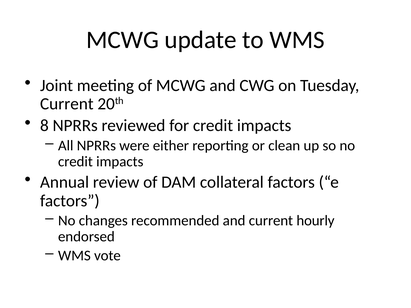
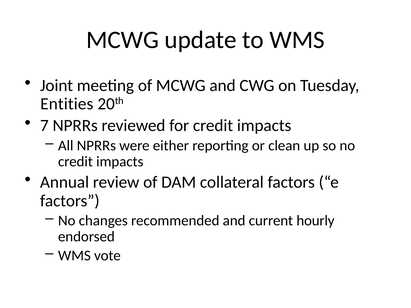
Current at (67, 104): Current -> Entities
8: 8 -> 7
